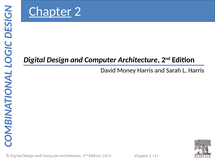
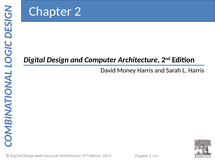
Chapter at (50, 11) underline: present -> none
